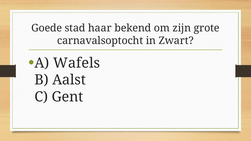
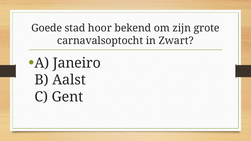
haar: haar -> hoor
Wafels: Wafels -> Janeiro
